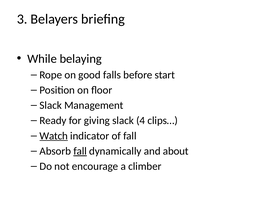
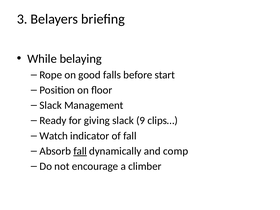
4: 4 -> 9
Watch underline: present -> none
about: about -> comp
